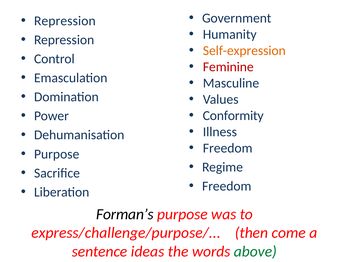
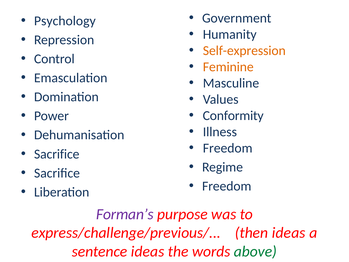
Repression at (65, 21): Repression -> Psychology
Feminine colour: red -> orange
Purpose at (57, 154): Purpose -> Sacrifice
Forman’s colour: black -> purple
express/challenge/purpose/: express/challenge/purpose/ -> express/challenge/previous/
then come: come -> ideas
